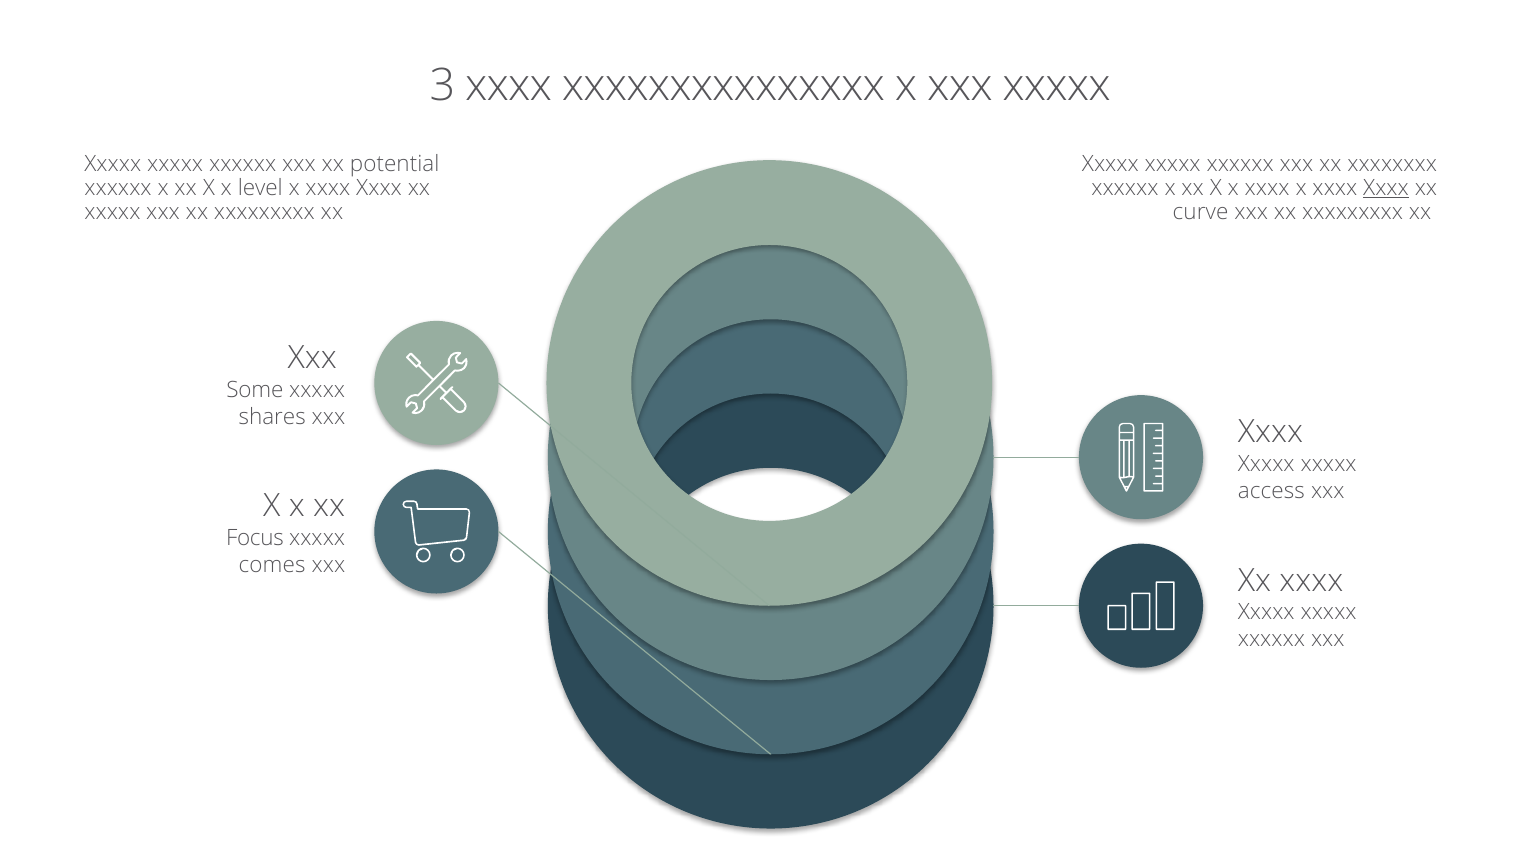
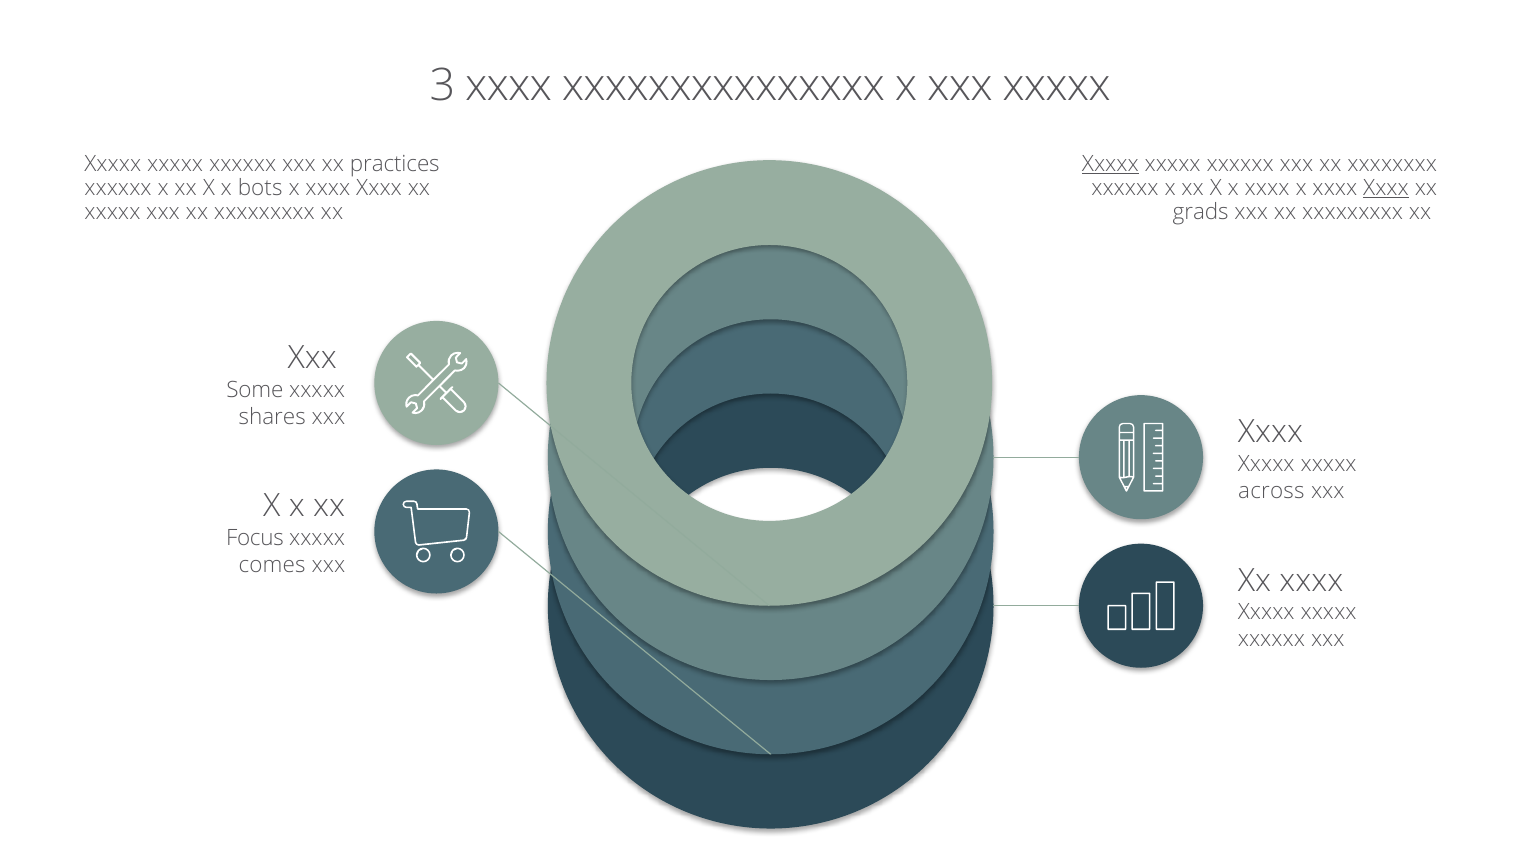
potential: potential -> practices
Xxxxx at (1110, 164) underline: none -> present
level: level -> bots
curve: curve -> grads
access: access -> across
